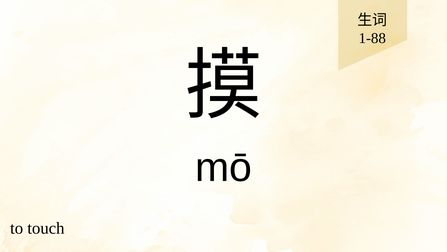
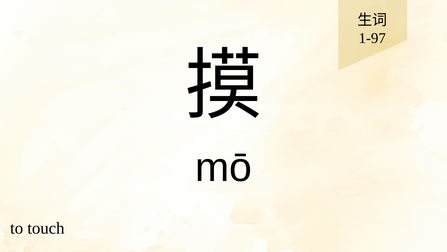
1-88: 1-88 -> 1-97
